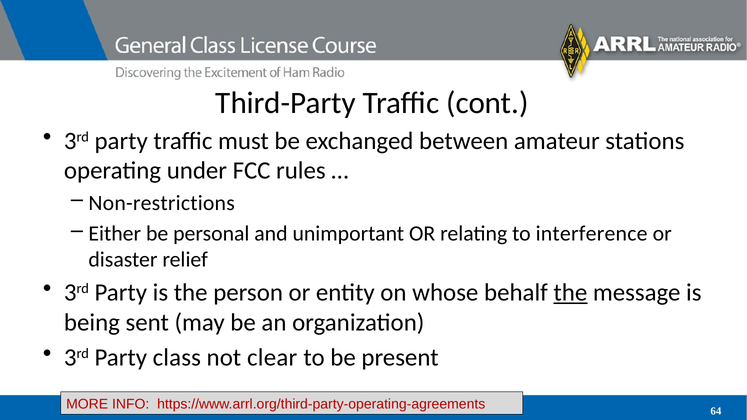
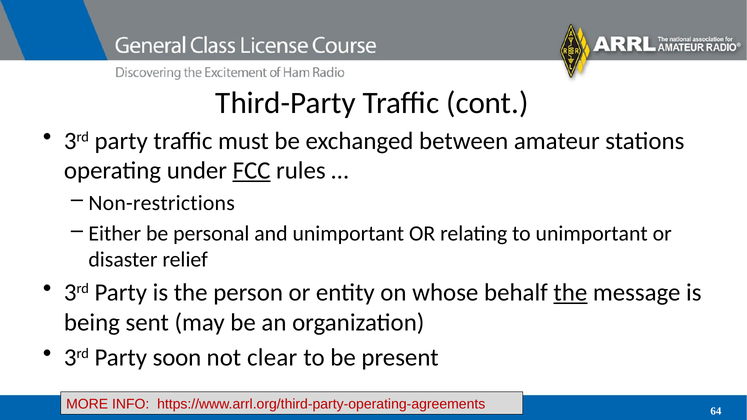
FCC underline: none -> present
to interference: interference -> unimportant
class: class -> soon
